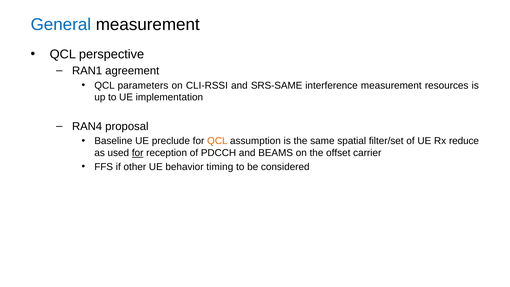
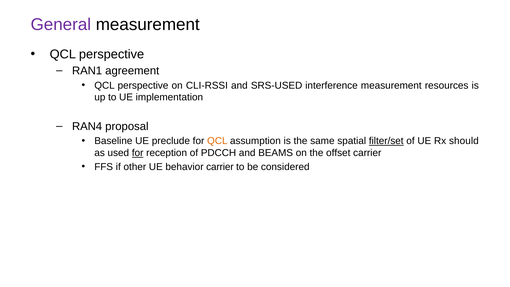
General colour: blue -> purple
parameters at (143, 85): parameters -> perspective
SRS-SAME: SRS-SAME -> SRS-USED
filter/set underline: none -> present
reduce: reduce -> should
behavior timing: timing -> carrier
